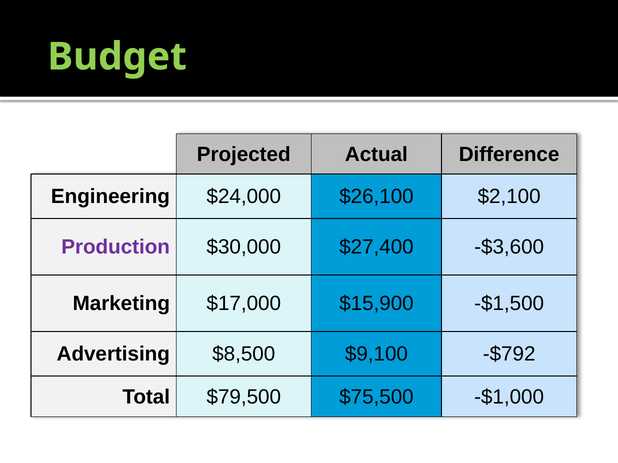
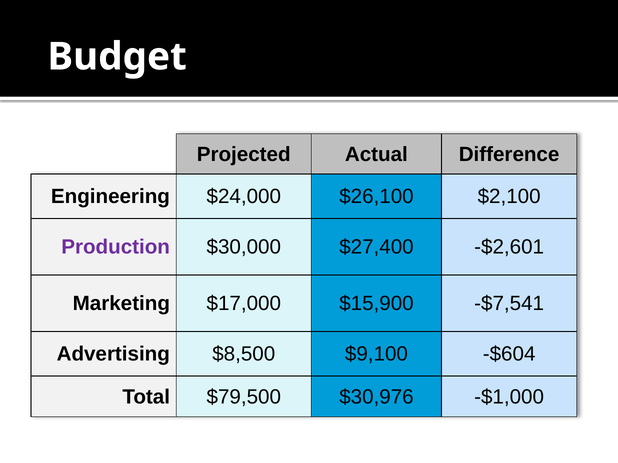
Budget colour: light green -> white
-$3,600: -$3,600 -> -$2,601
-$1,500: -$1,500 -> -$7,541
-$792: -$792 -> -$604
$75,500: $75,500 -> $30,976
